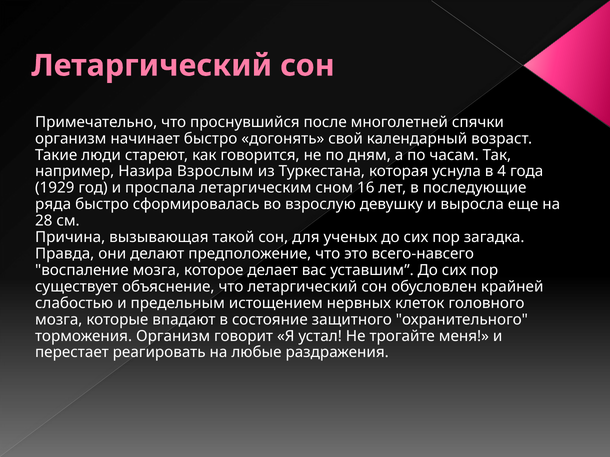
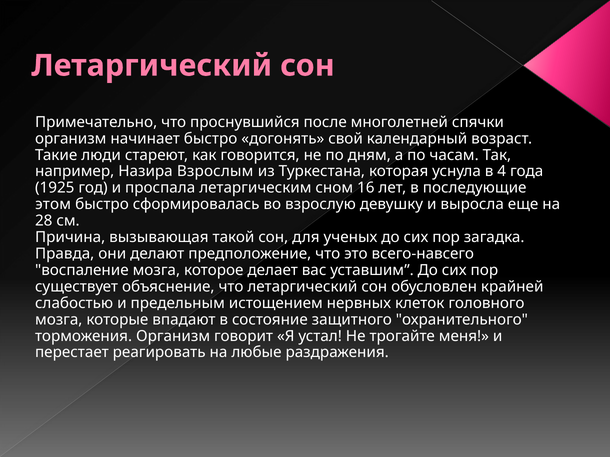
1929: 1929 -> 1925
ряда: ряда -> этом
